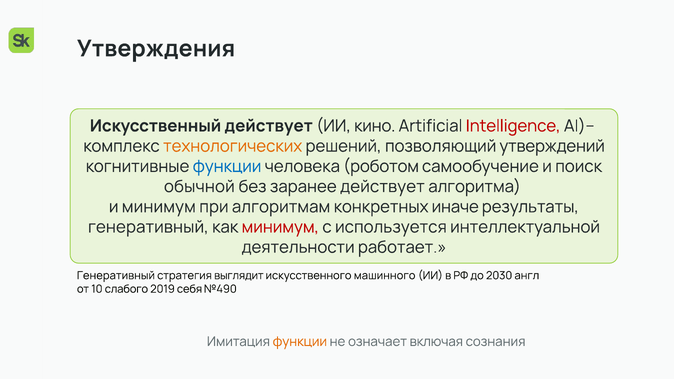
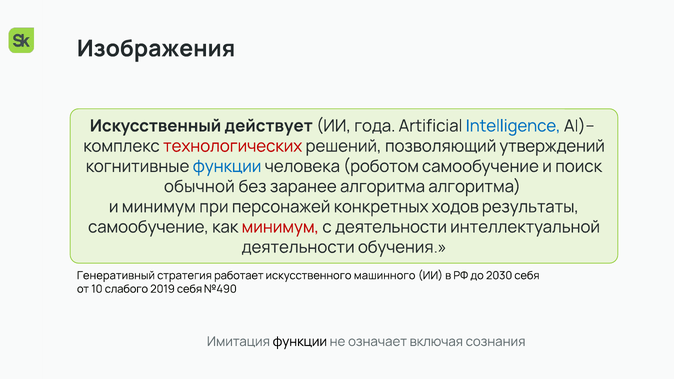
Утверждения: Утверждения -> Изображения
кино: кино -> года
Intelligence colour: red -> blue
технологических colour: orange -> red
заранее действует: действует -> алгоритма
алгоритмам: алгоритмам -> персонажей
иначе: иначе -> ходов
генеративный at (148, 227): генеративный -> самообучение
с используется: используется -> деятельности
работает: работает -> обучения
выглядит: выглядит -> работает
2030 англ: англ -> себя
функции at (300, 342) colour: orange -> black
